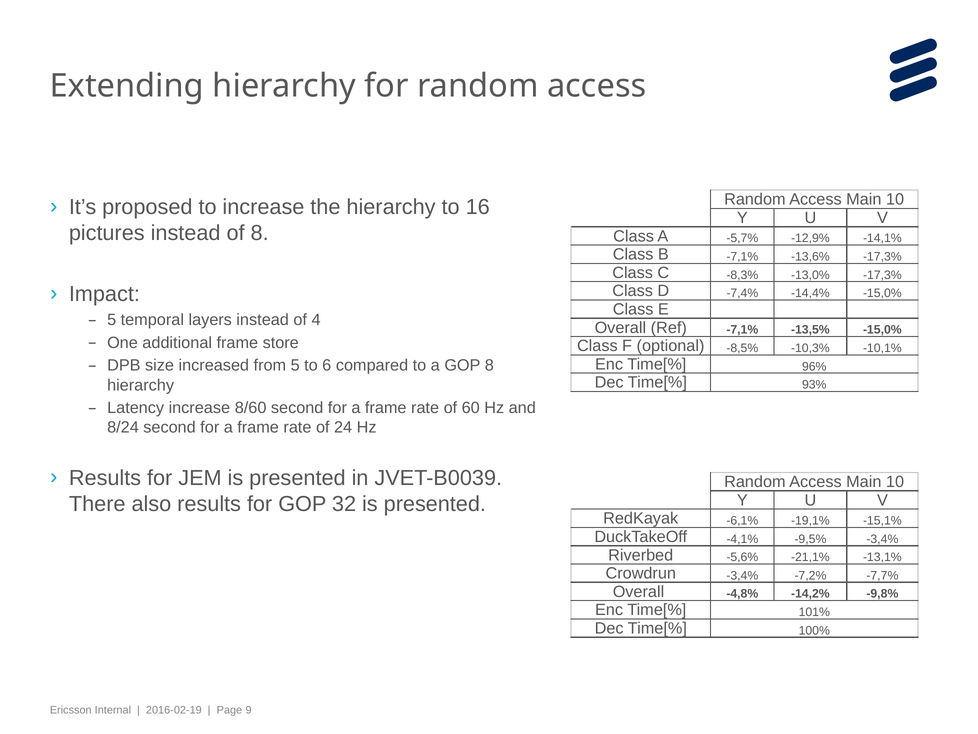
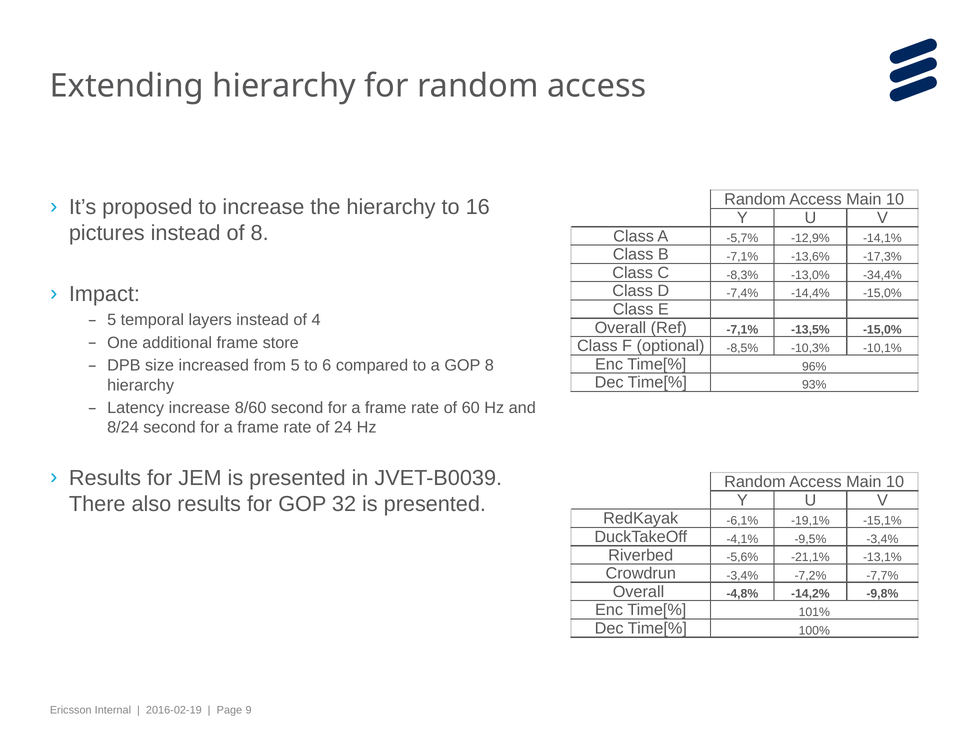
-13,0% -17,3%: -17,3% -> -34,4%
